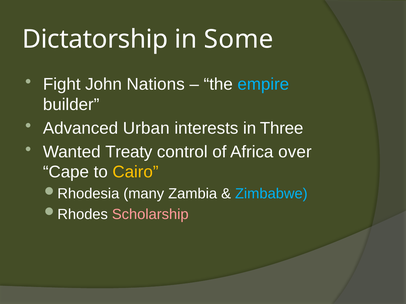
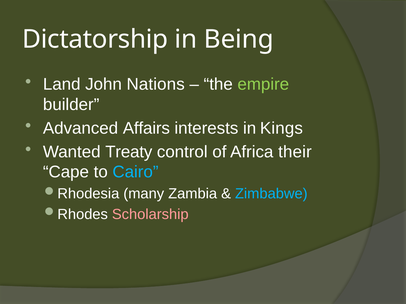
Some: Some -> Being
Fight: Fight -> Land
empire colour: light blue -> light green
Urban: Urban -> Affairs
Three: Three -> Kings
over: over -> their
Cairo colour: yellow -> light blue
